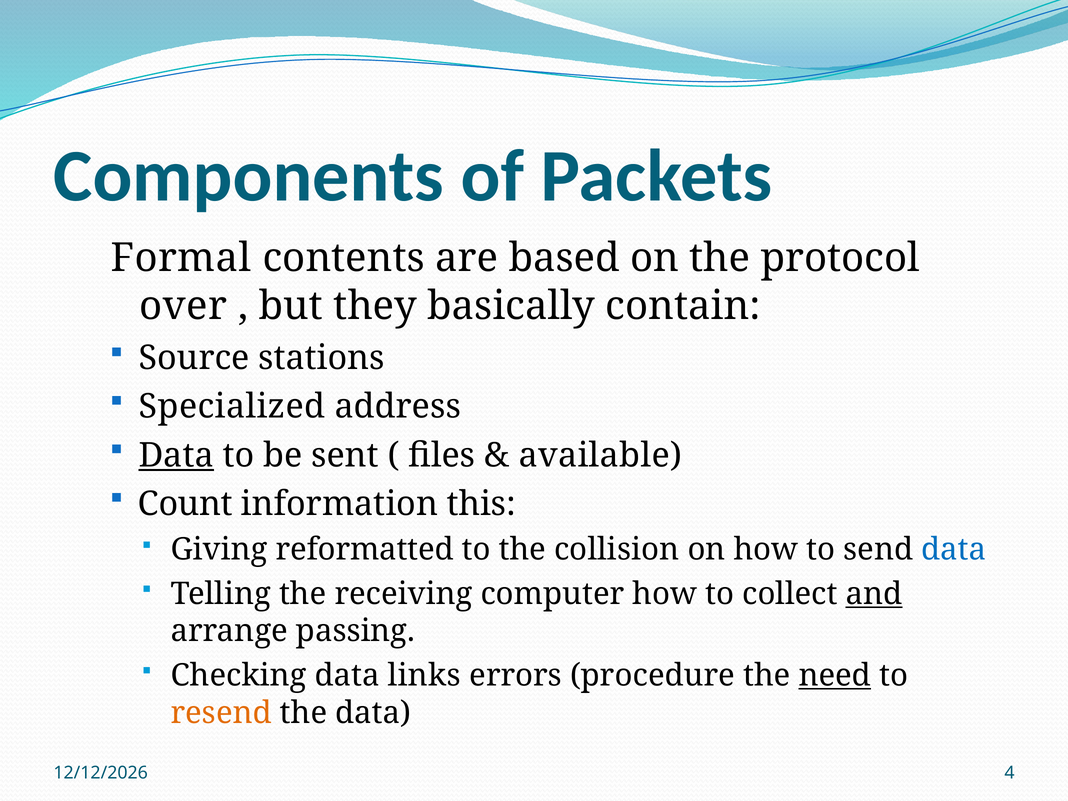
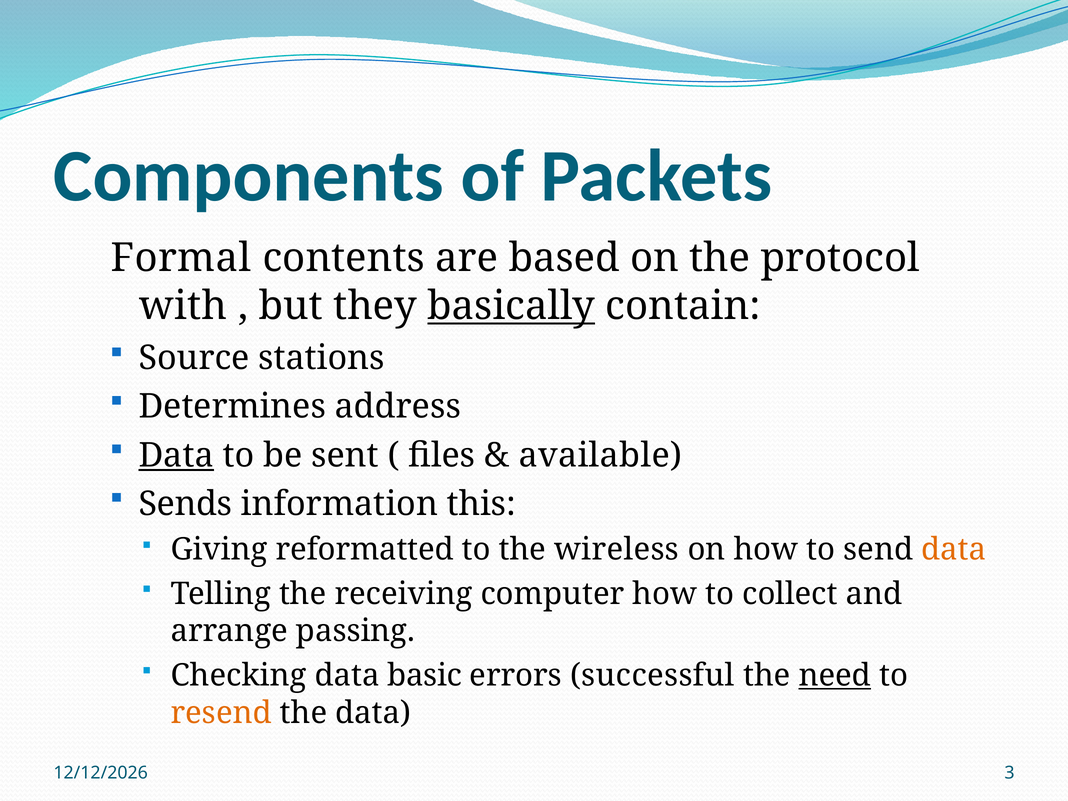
over: over -> with
basically underline: none -> present
Specialized: Specialized -> Determines
Count: Count -> Sends
collision: collision -> wireless
data at (954, 550) colour: blue -> orange
and underline: present -> none
links: links -> basic
procedure: procedure -> successful
4: 4 -> 3
